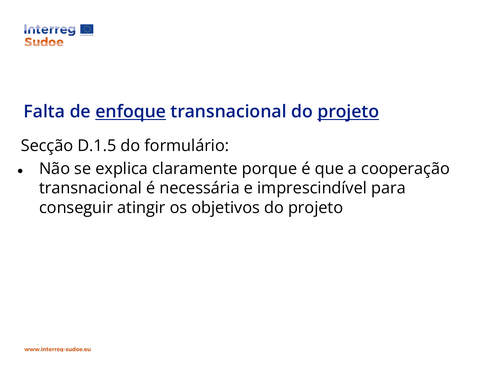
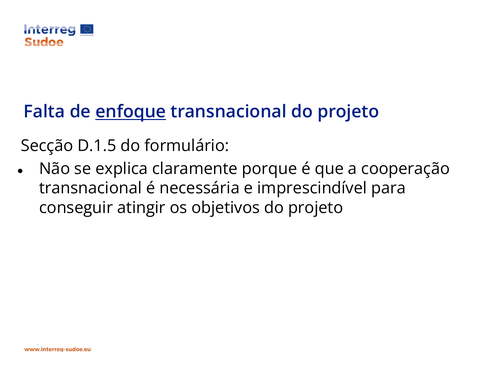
projeto at (348, 112) underline: present -> none
